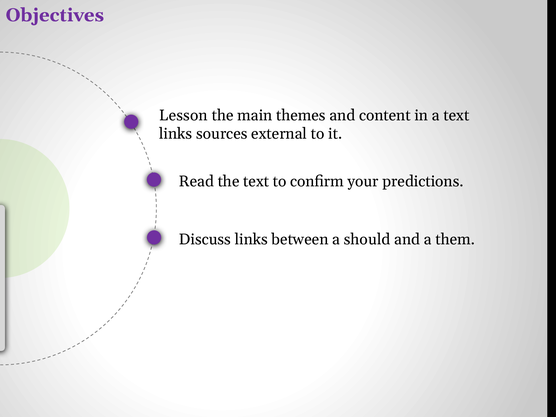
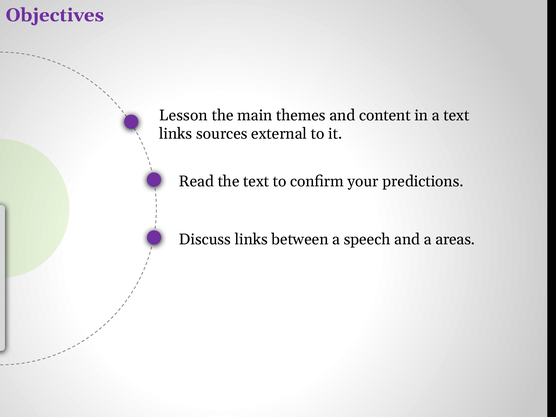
should: should -> speech
them: them -> areas
